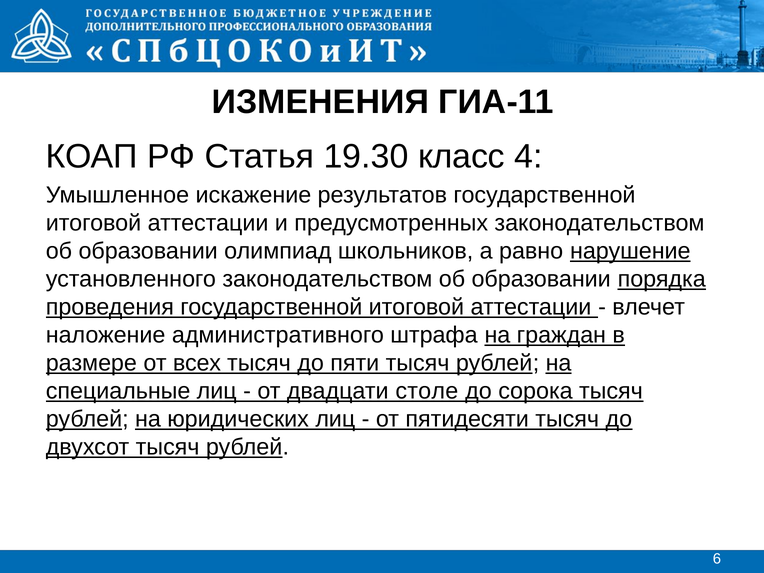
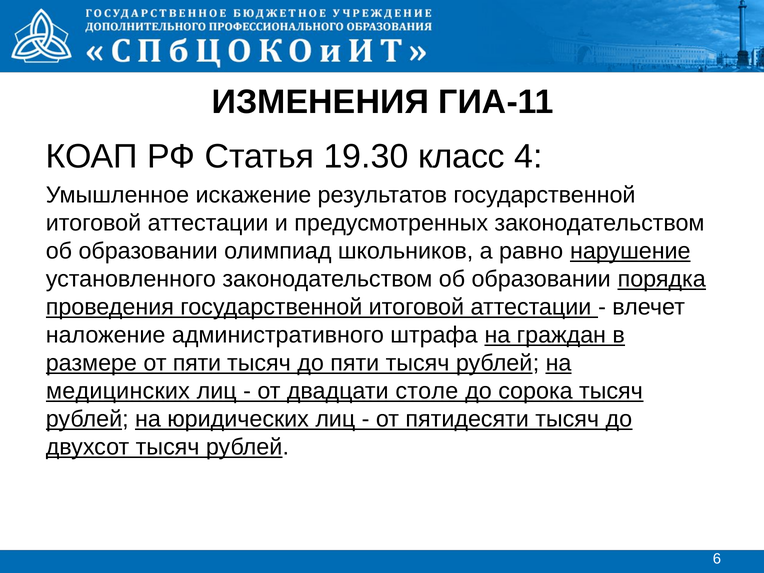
от всех: всех -> пяти
специальные: специальные -> медицинских
